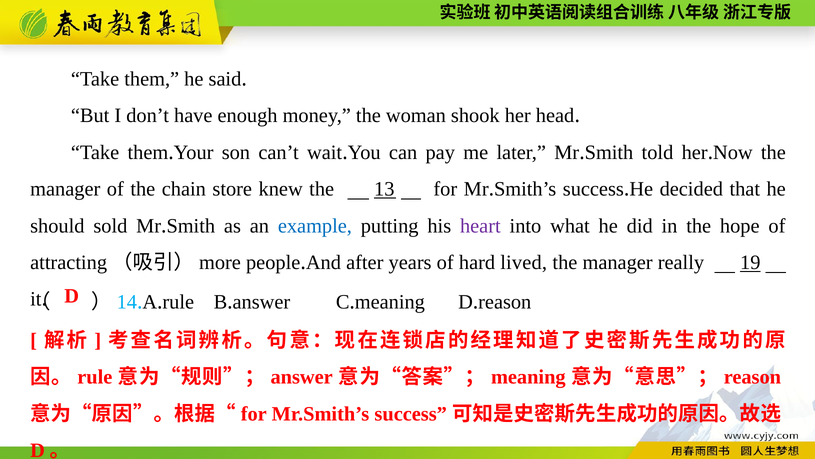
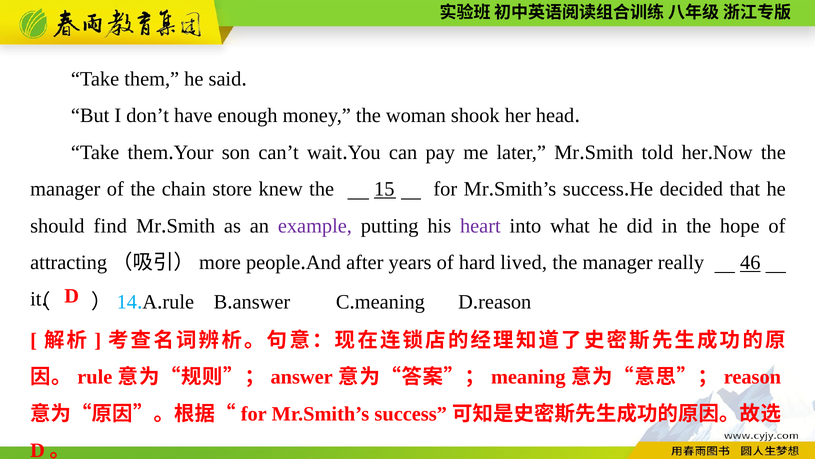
13: 13 -> 15
sold: sold -> find
example colour: blue -> purple
19: 19 -> 46
